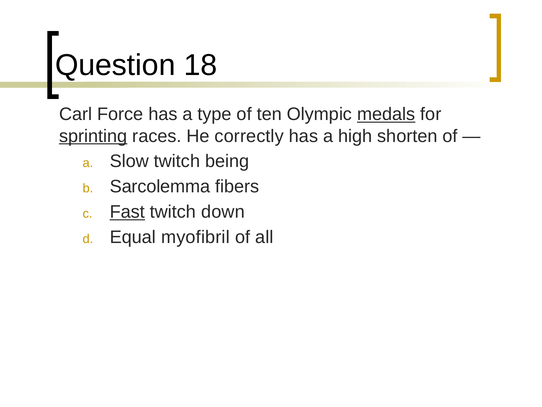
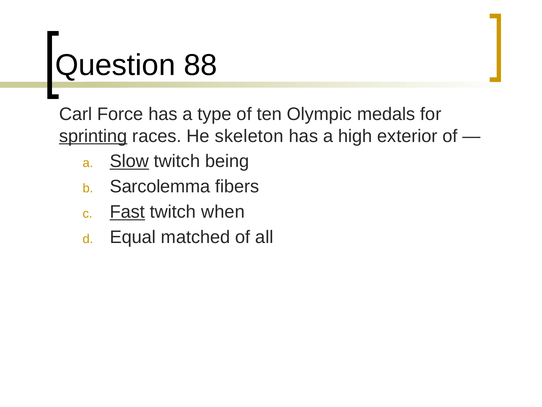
18: 18 -> 88
medals underline: present -> none
correctly: correctly -> skeleton
shorten: shorten -> exterior
Slow underline: none -> present
down: down -> when
myofibril: myofibril -> matched
